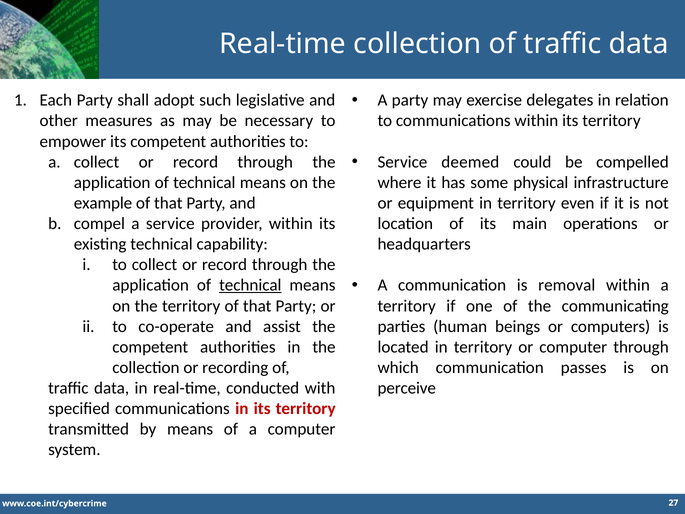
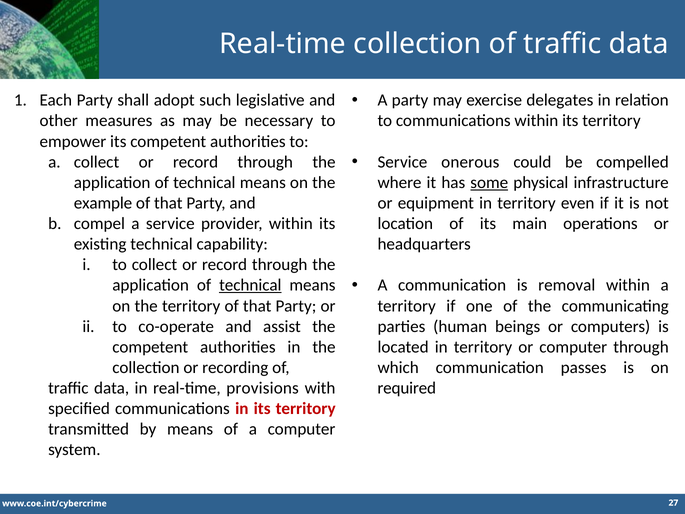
deemed: deemed -> onerous
some underline: none -> present
conducted: conducted -> provisions
perceive: perceive -> required
